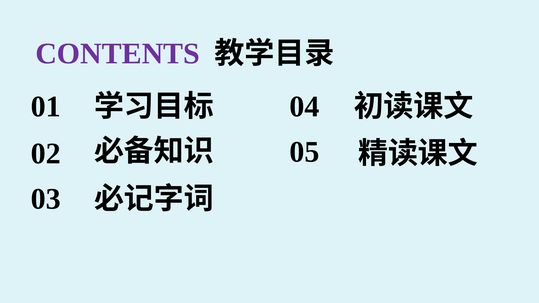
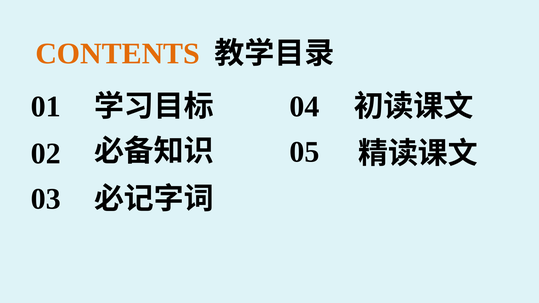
CONTENTS colour: purple -> orange
